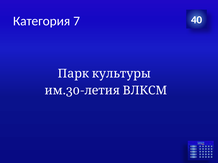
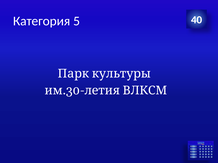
7: 7 -> 5
